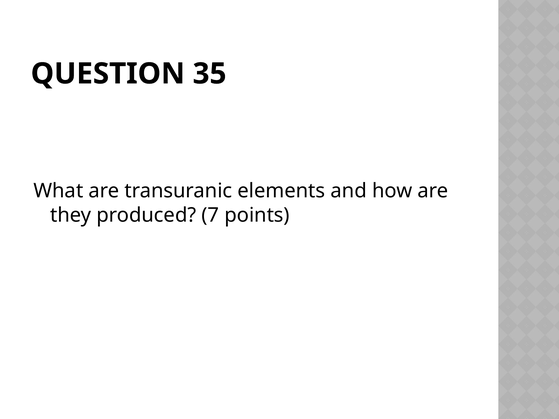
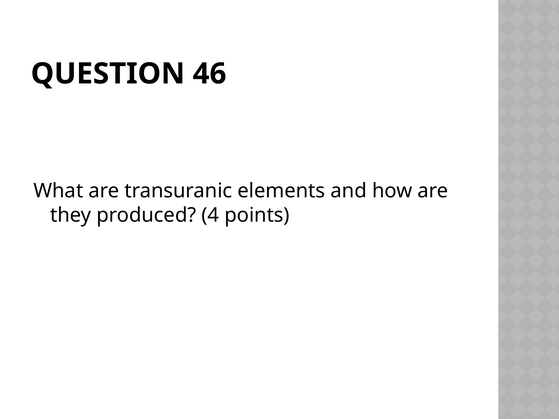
35: 35 -> 46
7: 7 -> 4
